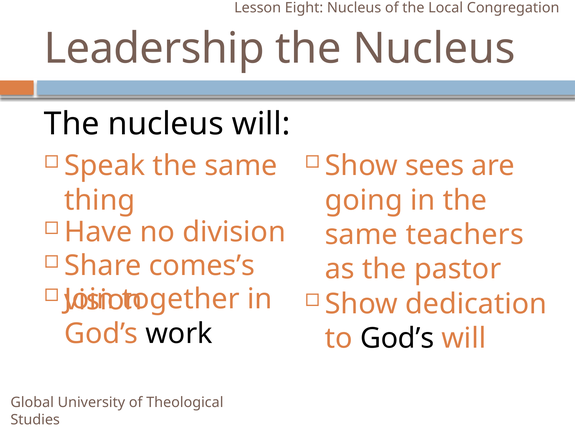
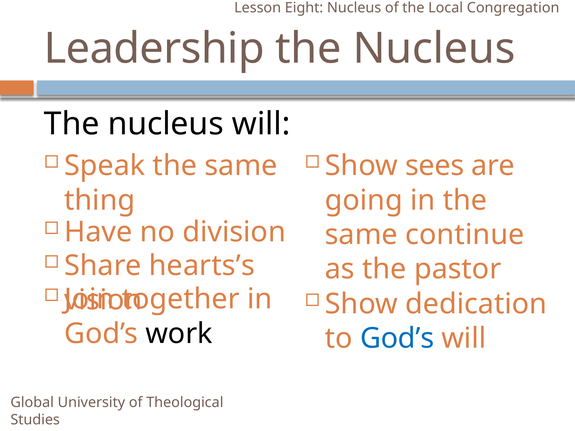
teachers: teachers -> continue
comes’s: comes’s -> hearts’s
God’s at (397, 339) colour: black -> blue
